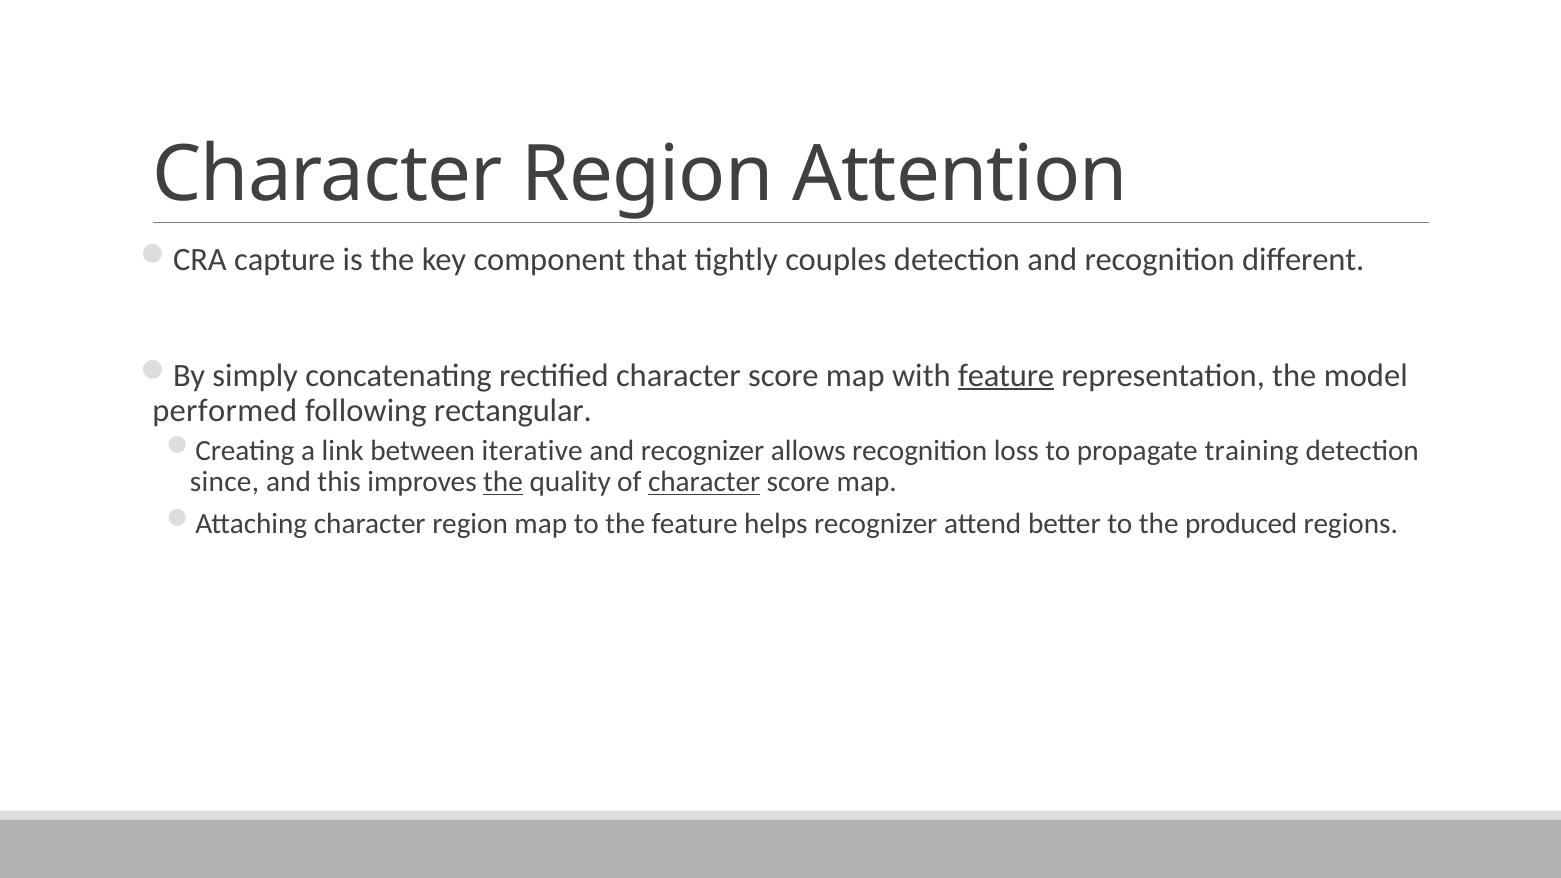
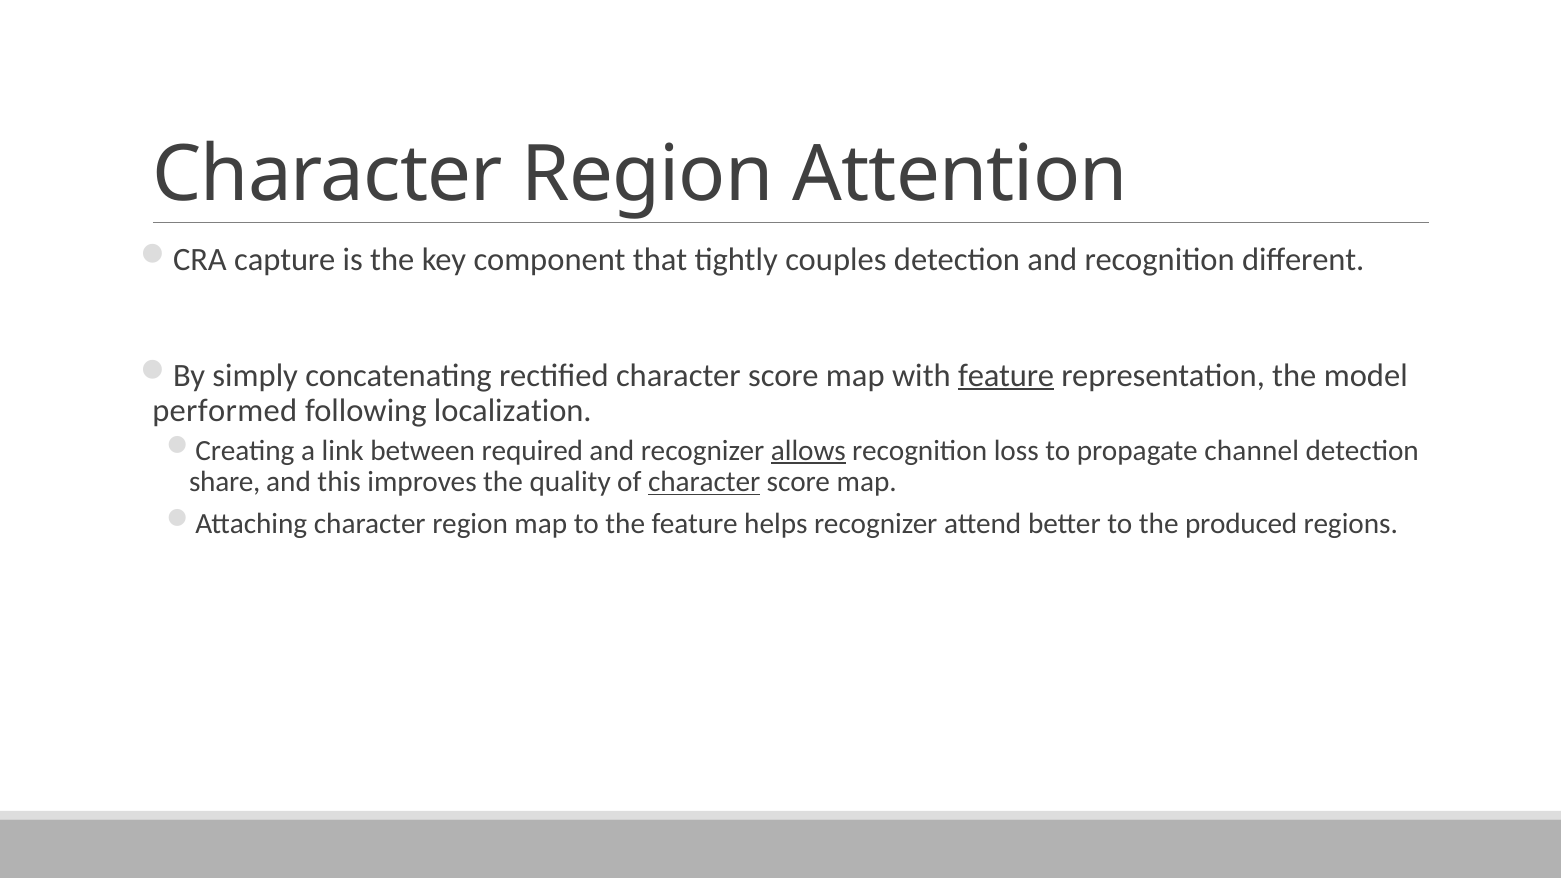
rectangular: rectangular -> localization
iterative: iterative -> required
allows underline: none -> present
training: training -> channel
since: since -> share
the at (503, 482) underline: present -> none
